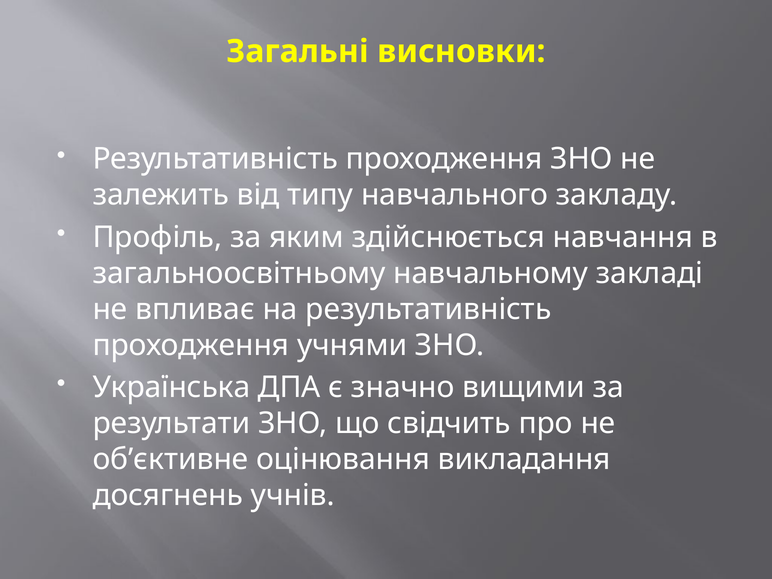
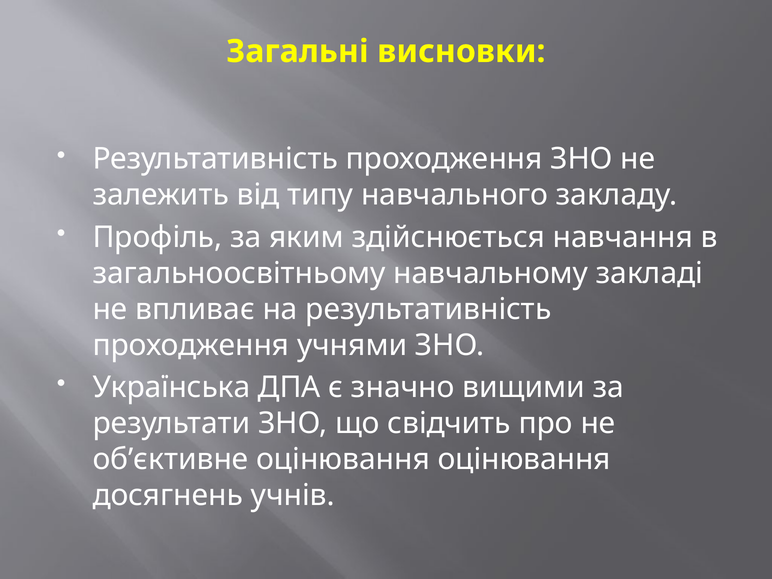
оцінювання викладання: викладання -> оцінювання
